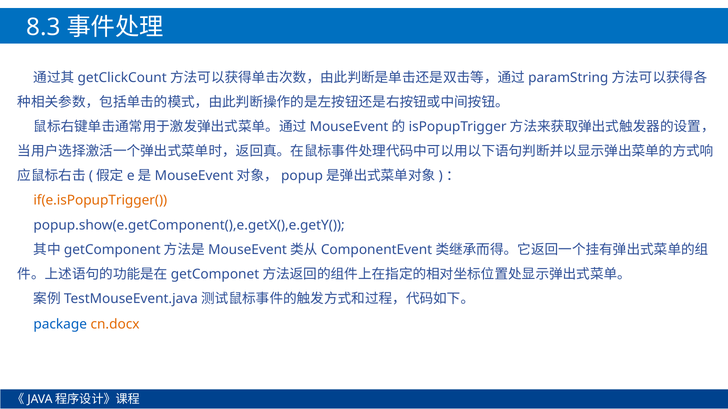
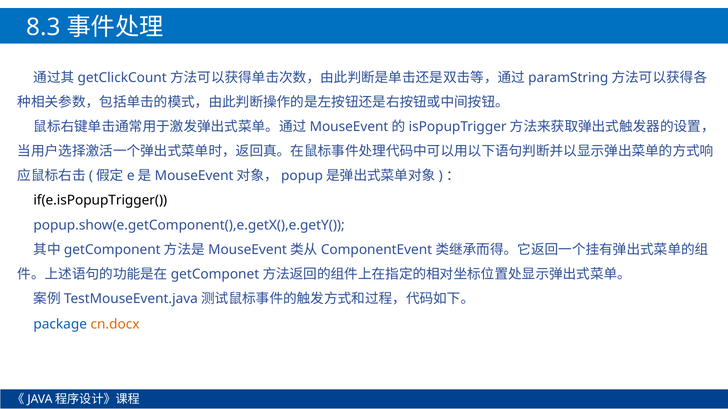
if(e.isPopupTrigger( colour: orange -> black
